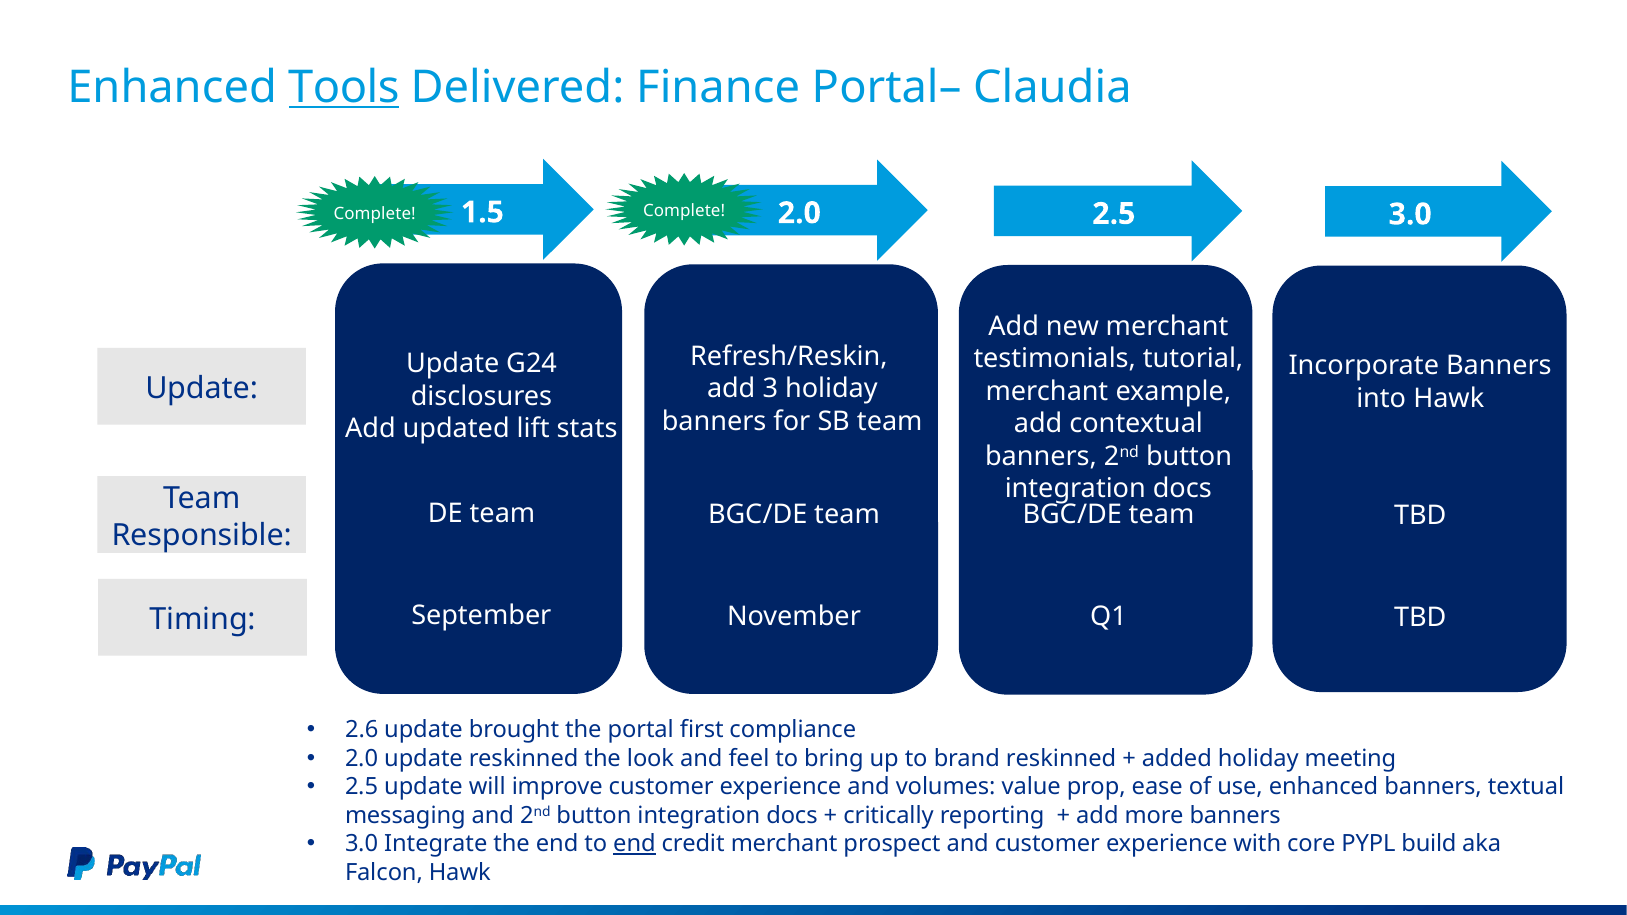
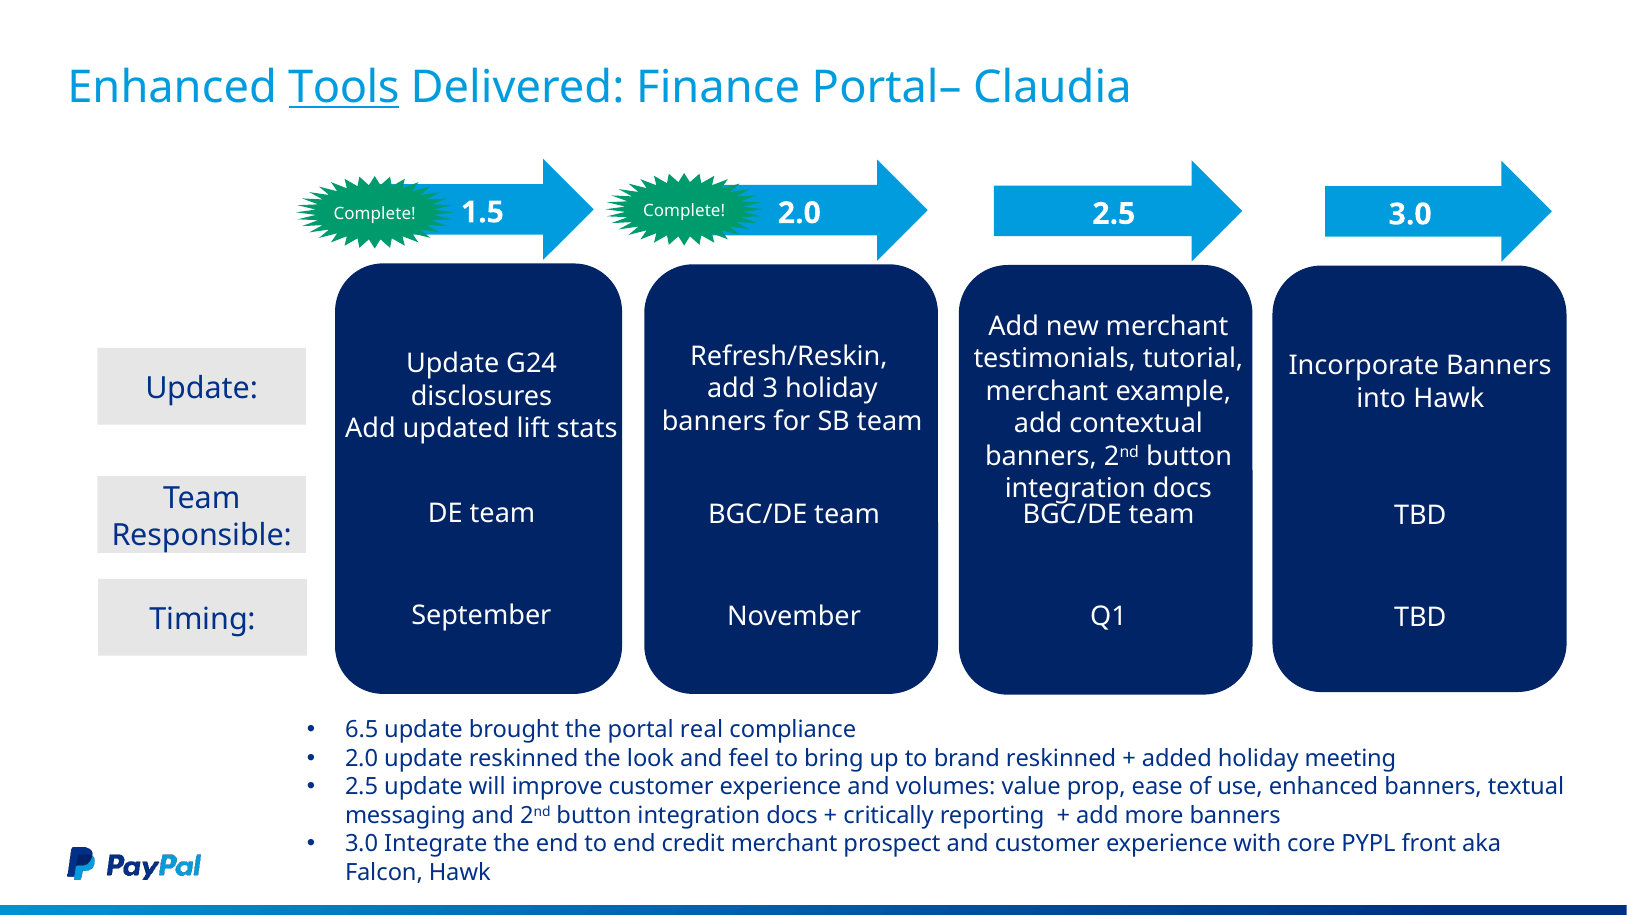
2.6: 2.6 -> 6.5
first: first -> real
end at (634, 844) underline: present -> none
build: build -> front
